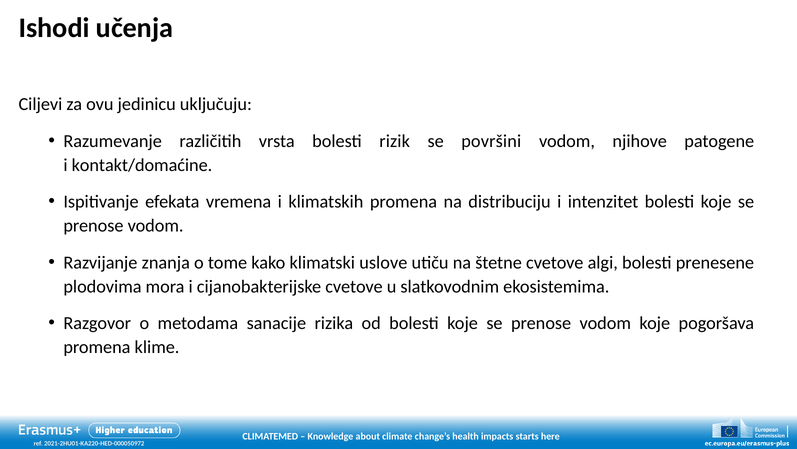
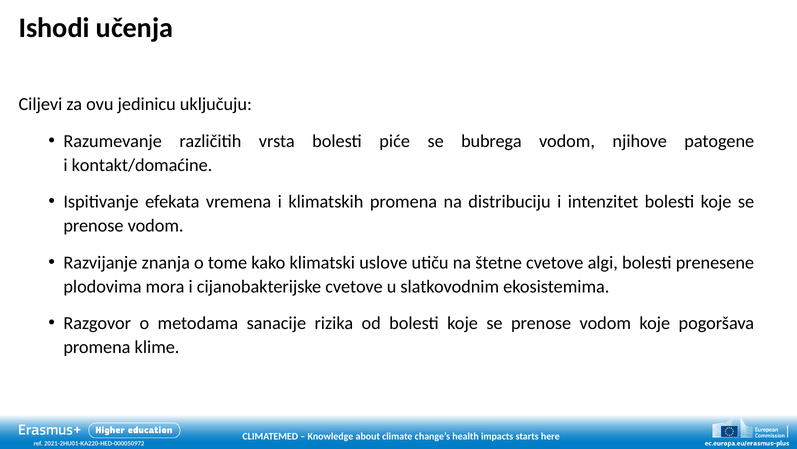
rizik: rizik -> piće
površini: površini -> bubrega
